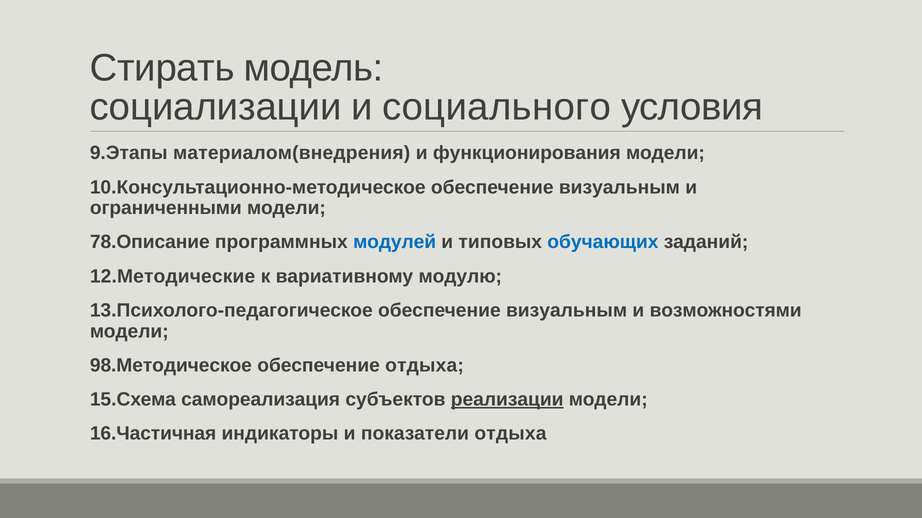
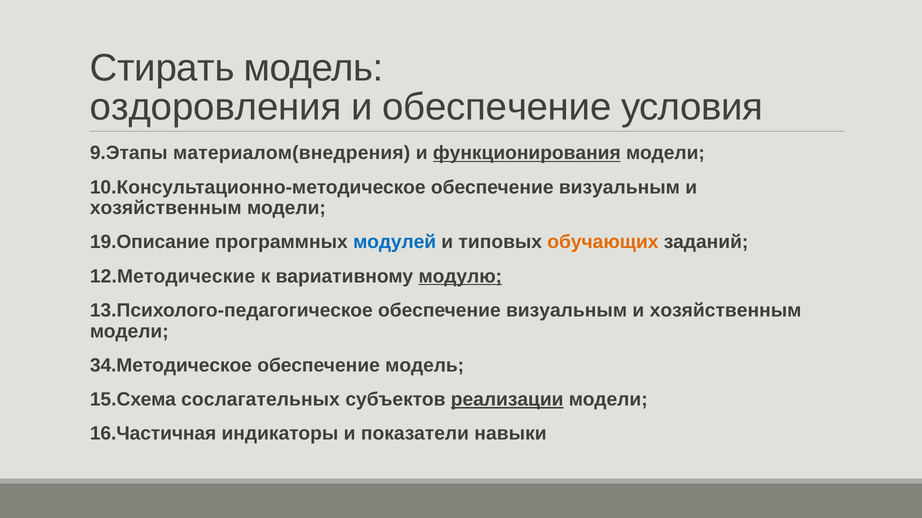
социализации: социализации -> оздоровления
и социального: социального -> обеспечение
функционирования underline: none -> present
ограниченными at (166, 208): ограниченными -> хозяйственным
78.Описание: 78.Описание -> 19.Описание
обучающих colour: blue -> orange
модулю underline: none -> present
возможностями at (726, 311): возможностями -> хозяйственным
98.Методическое: 98.Методическое -> 34.Методическое
обеспечение отдыха: отдыха -> модель
самореализация: самореализация -> сослагательных
показатели отдыха: отдыха -> навыки
